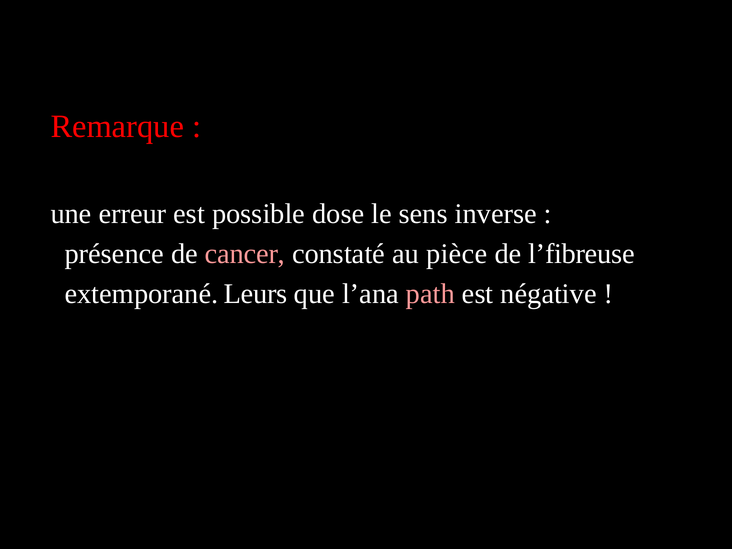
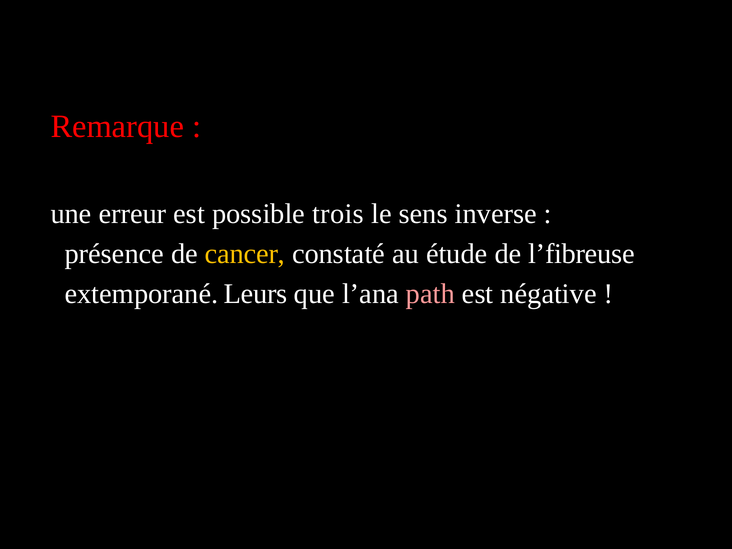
dose: dose -> trois
cancer colour: pink -> yellow
pièce: pièce -> étude
